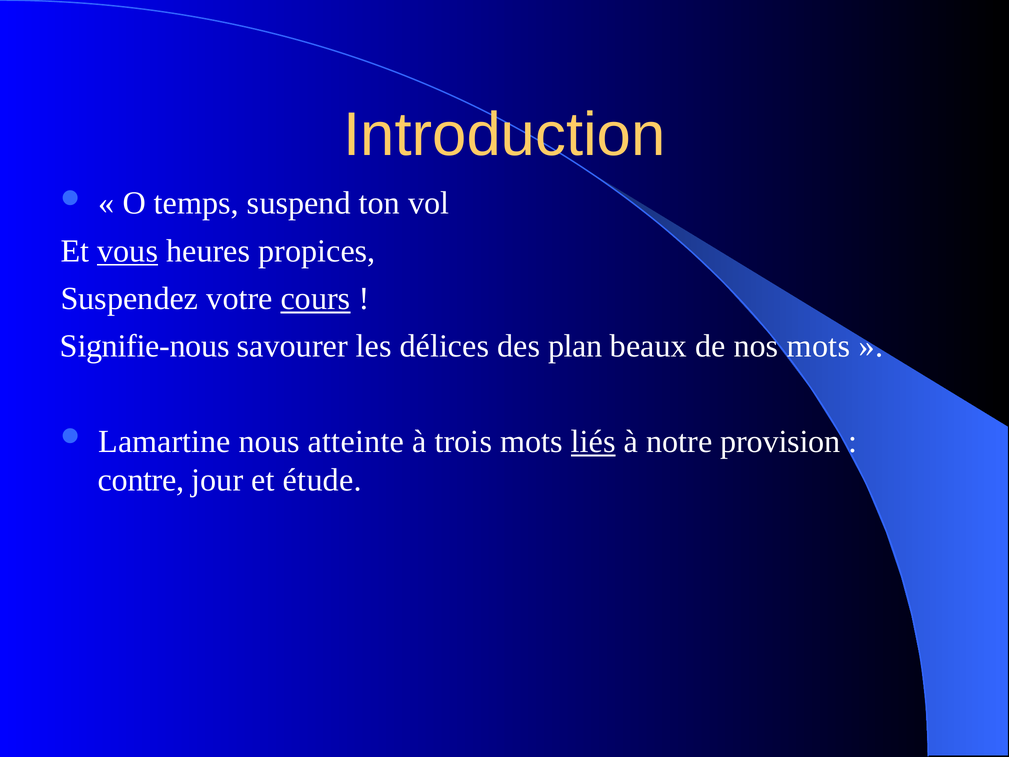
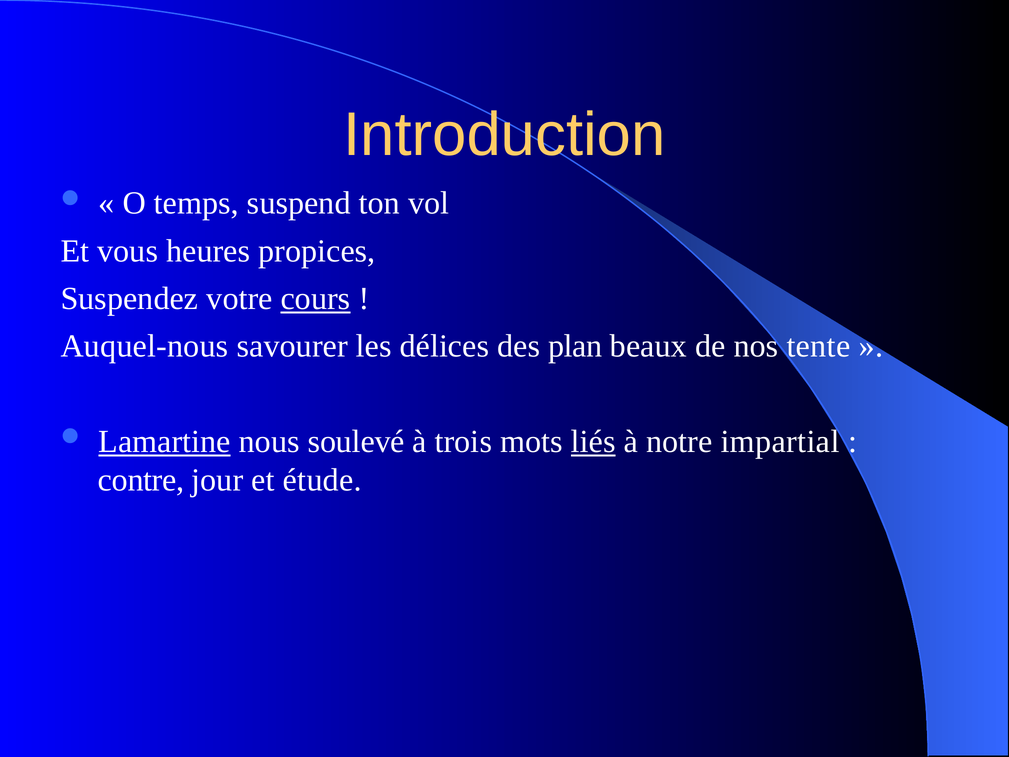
vous underline: present -> none
Signifie-nous: Signifie-nous -> Auquel-nous
nos mots: mots -> tente
Lamartine underline: none -> present
atteinte: atteinte -> soulevé
provision: provision -> impartial
